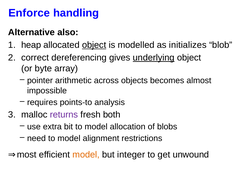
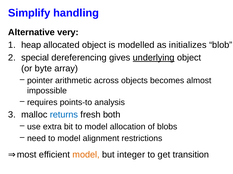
Enforce: Enforce -> Simplify
also: also -> very
object at (94, 45) underline: present -> none
correct: correct -> special
returns colour: purple -> blue
unwound: unwound -> transition
